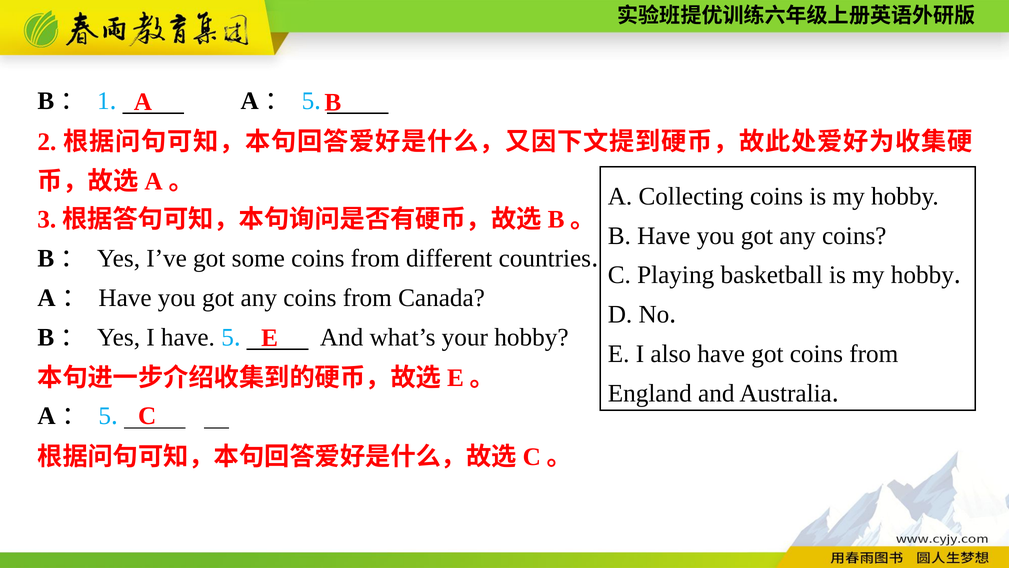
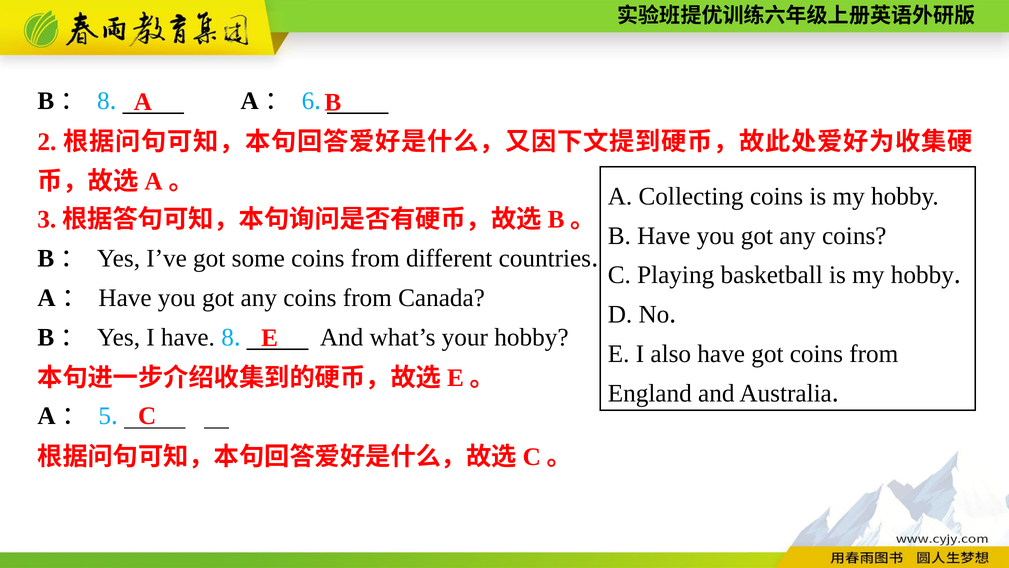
B： 1: 1 -> 8
5 at (308, 101): 5 -> 6
have 5: 5 -> 8
